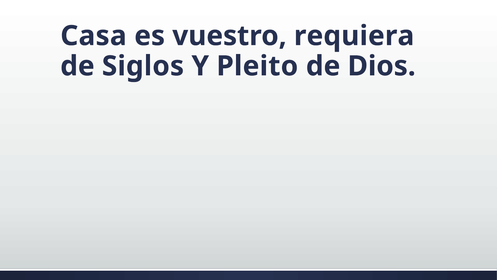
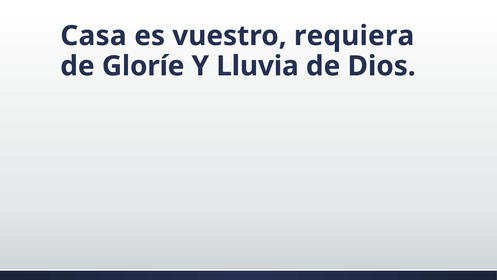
Siglos: Siglos -> Gloríe
Pleito: Pleito -> Lluvia
